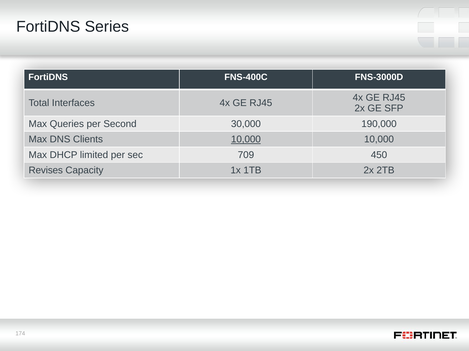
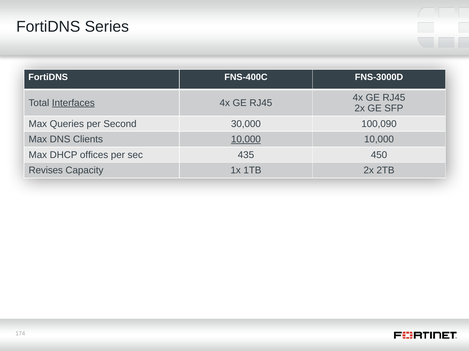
Interfaces underline: none -> present
190,000: 190,000 -> 100,090
limited: limited -> offices
709: 709 -> 435
